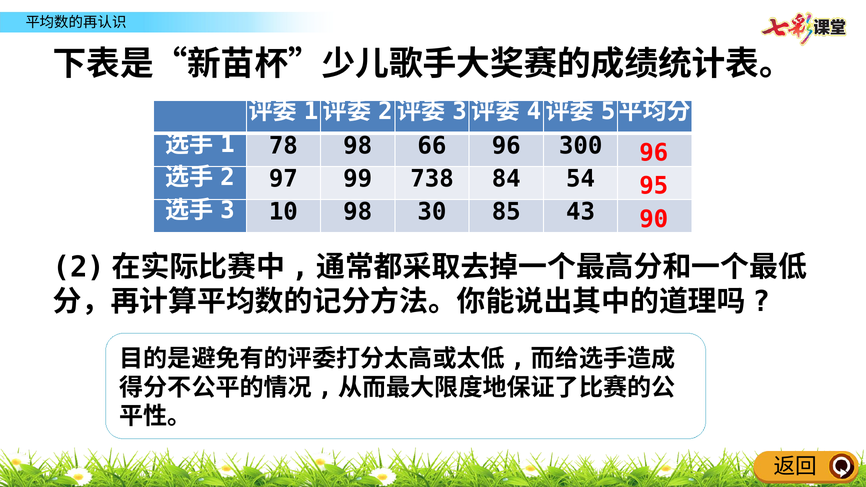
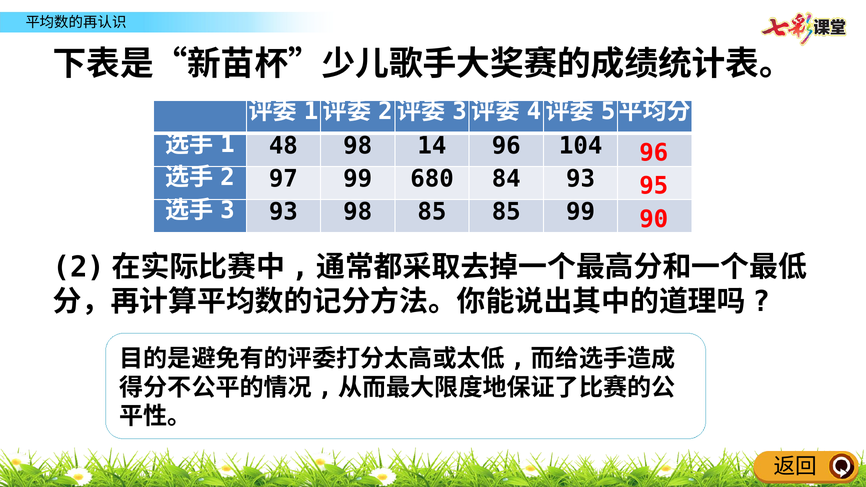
78: 78 -> 48
66: 66 -> 14
300: 300 -> 104
738: 738 -> 680
84 54: 54 -> 93
10 at (283, 212): 10 -> 93
98 30: 30 -> 85
85 43: 43 -> 99
